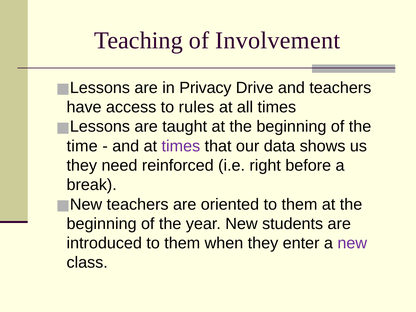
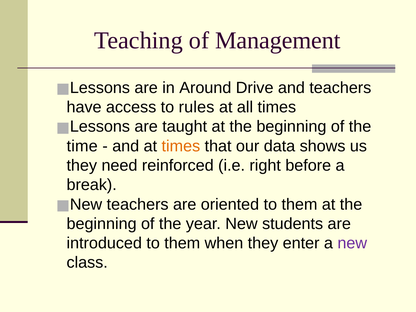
Involvement: Involvement -> Management
Privacy: Privacy -> Around
times at (181, 146) colour: purple -> orange
